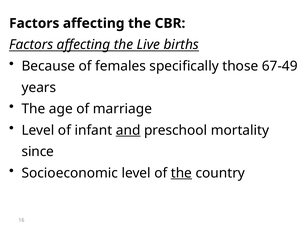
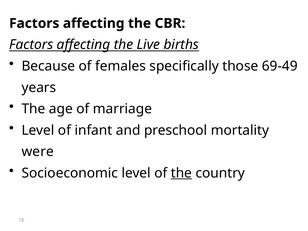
67-49: 67-49 -> 69-49
and underline: present -> none
since: since -> were
